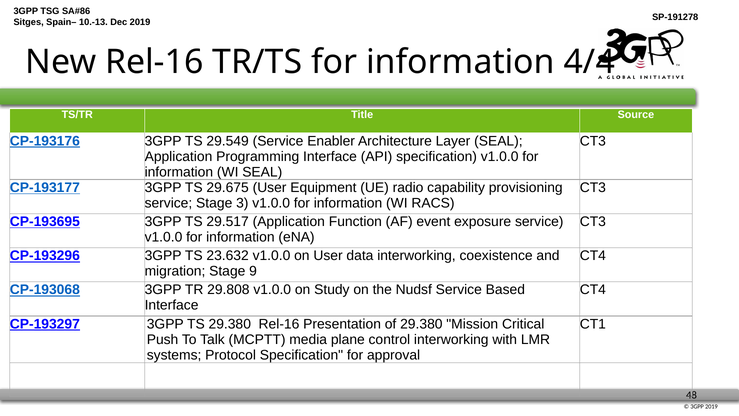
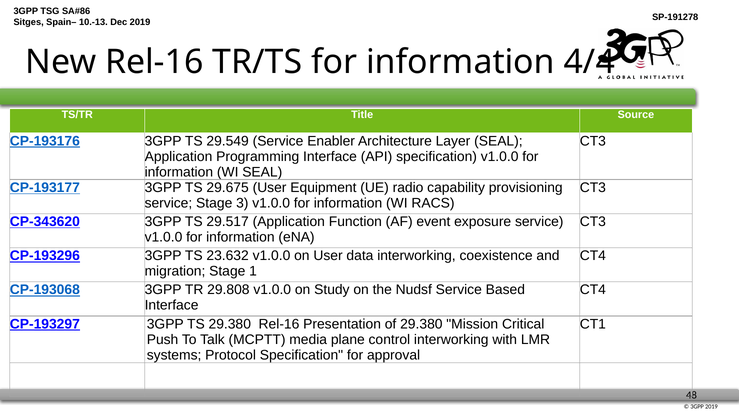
CP-193695: CP-193695 -> CP-343620
9: 9 -> 1
